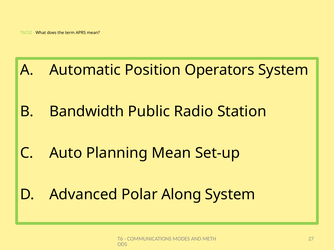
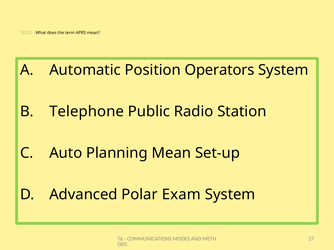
Bandwidth: Bandwidth -> Telephone
Along: Along -> Exam
